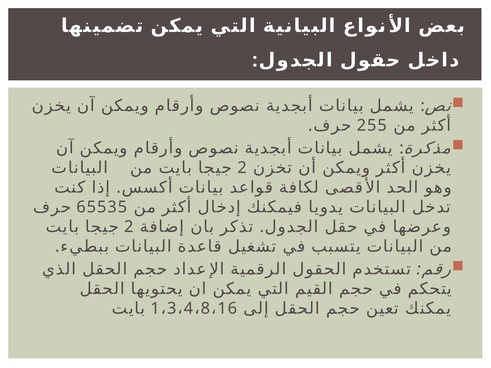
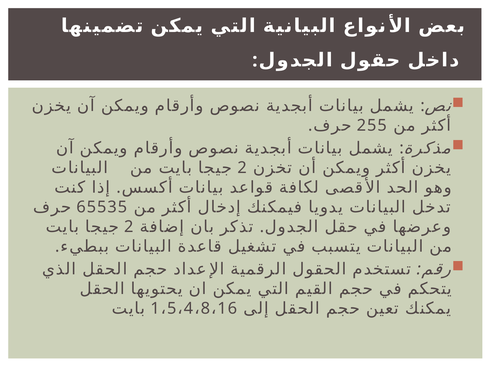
3: 3 -> 5
